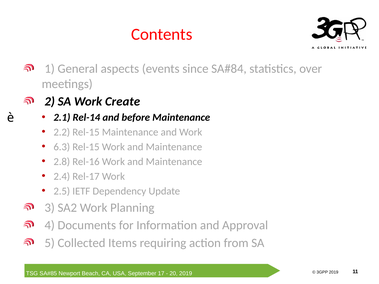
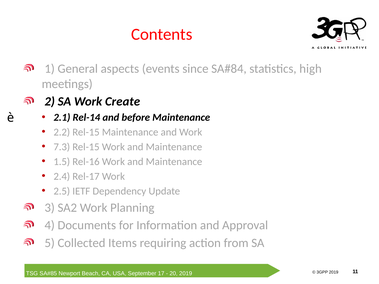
over: over -> high
6.3: 6.3 -> 7.3
2.8: 2.8 -> 1.5
